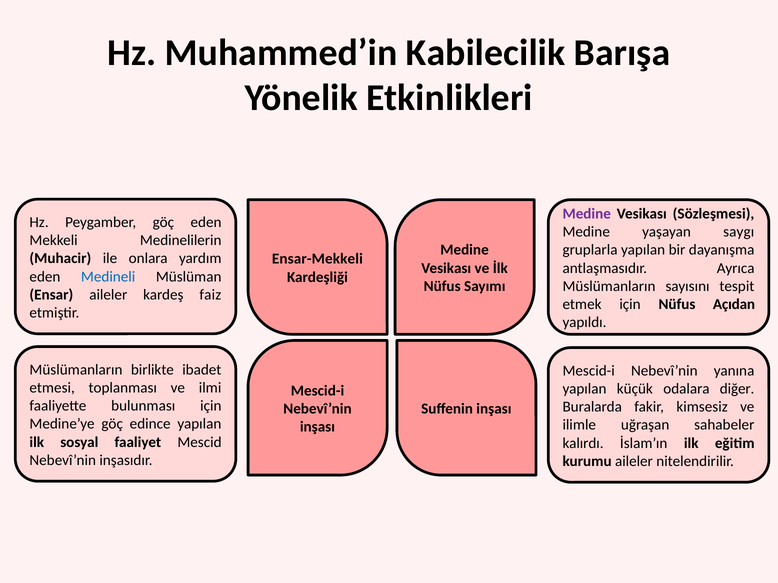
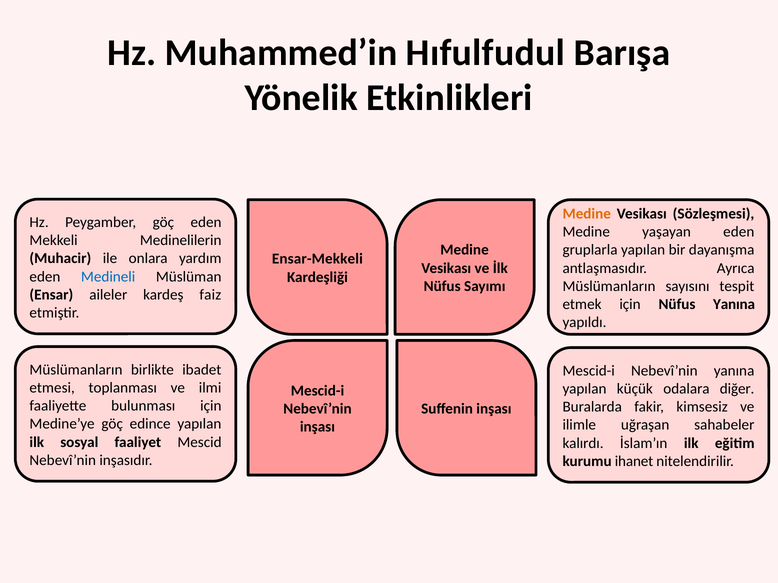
Kabilecilik: Kabilecilik -> Hıfulfudul
Medine at (587, 214) colour: purple -> orange
yaşayan saygı: saygı -> eden
Nüfus Açıdan: Açıdan -> Yanına
kurumu aileler: aileler -> ihanet
